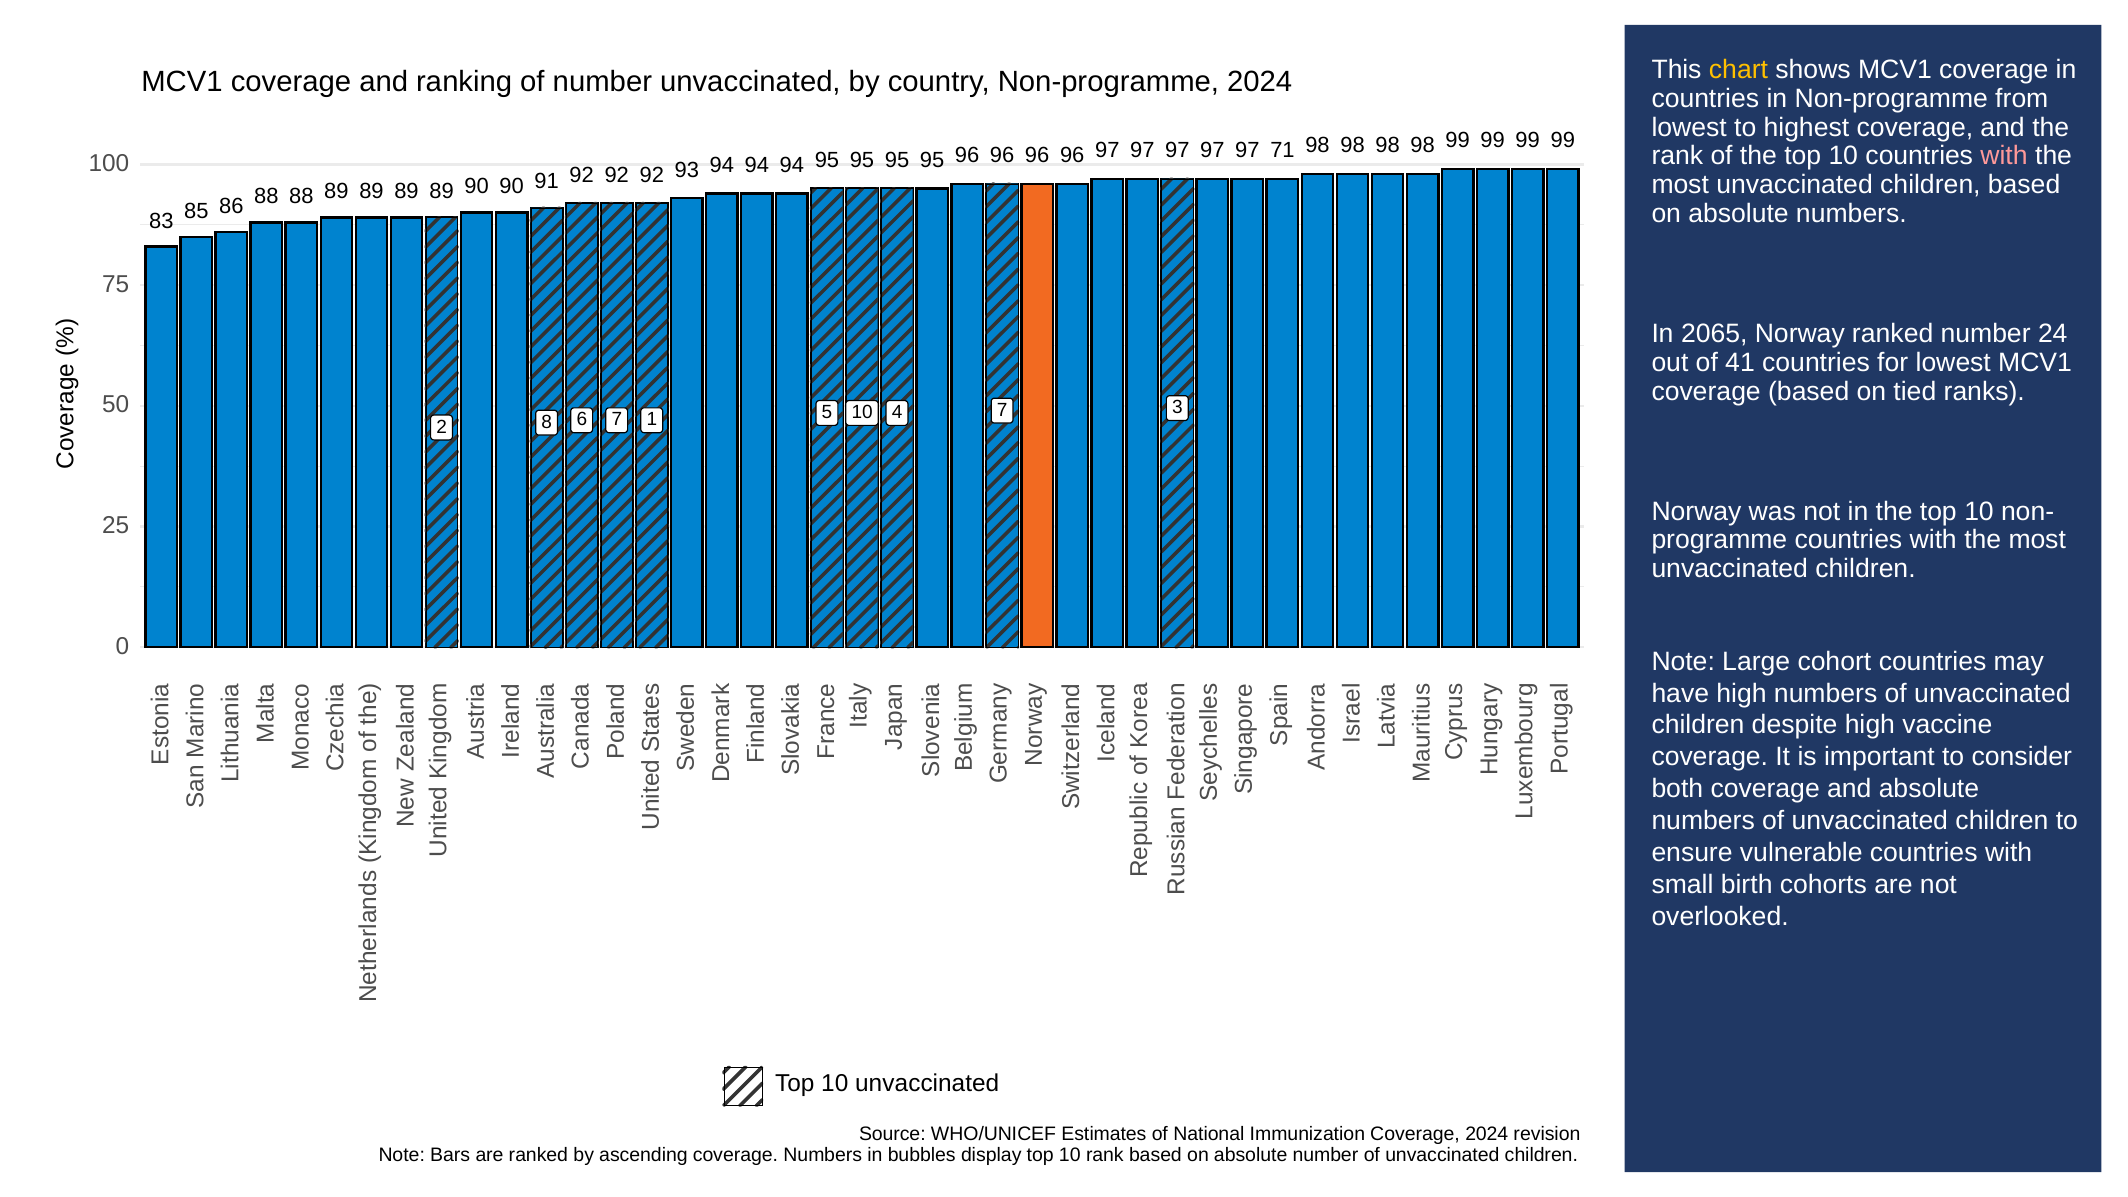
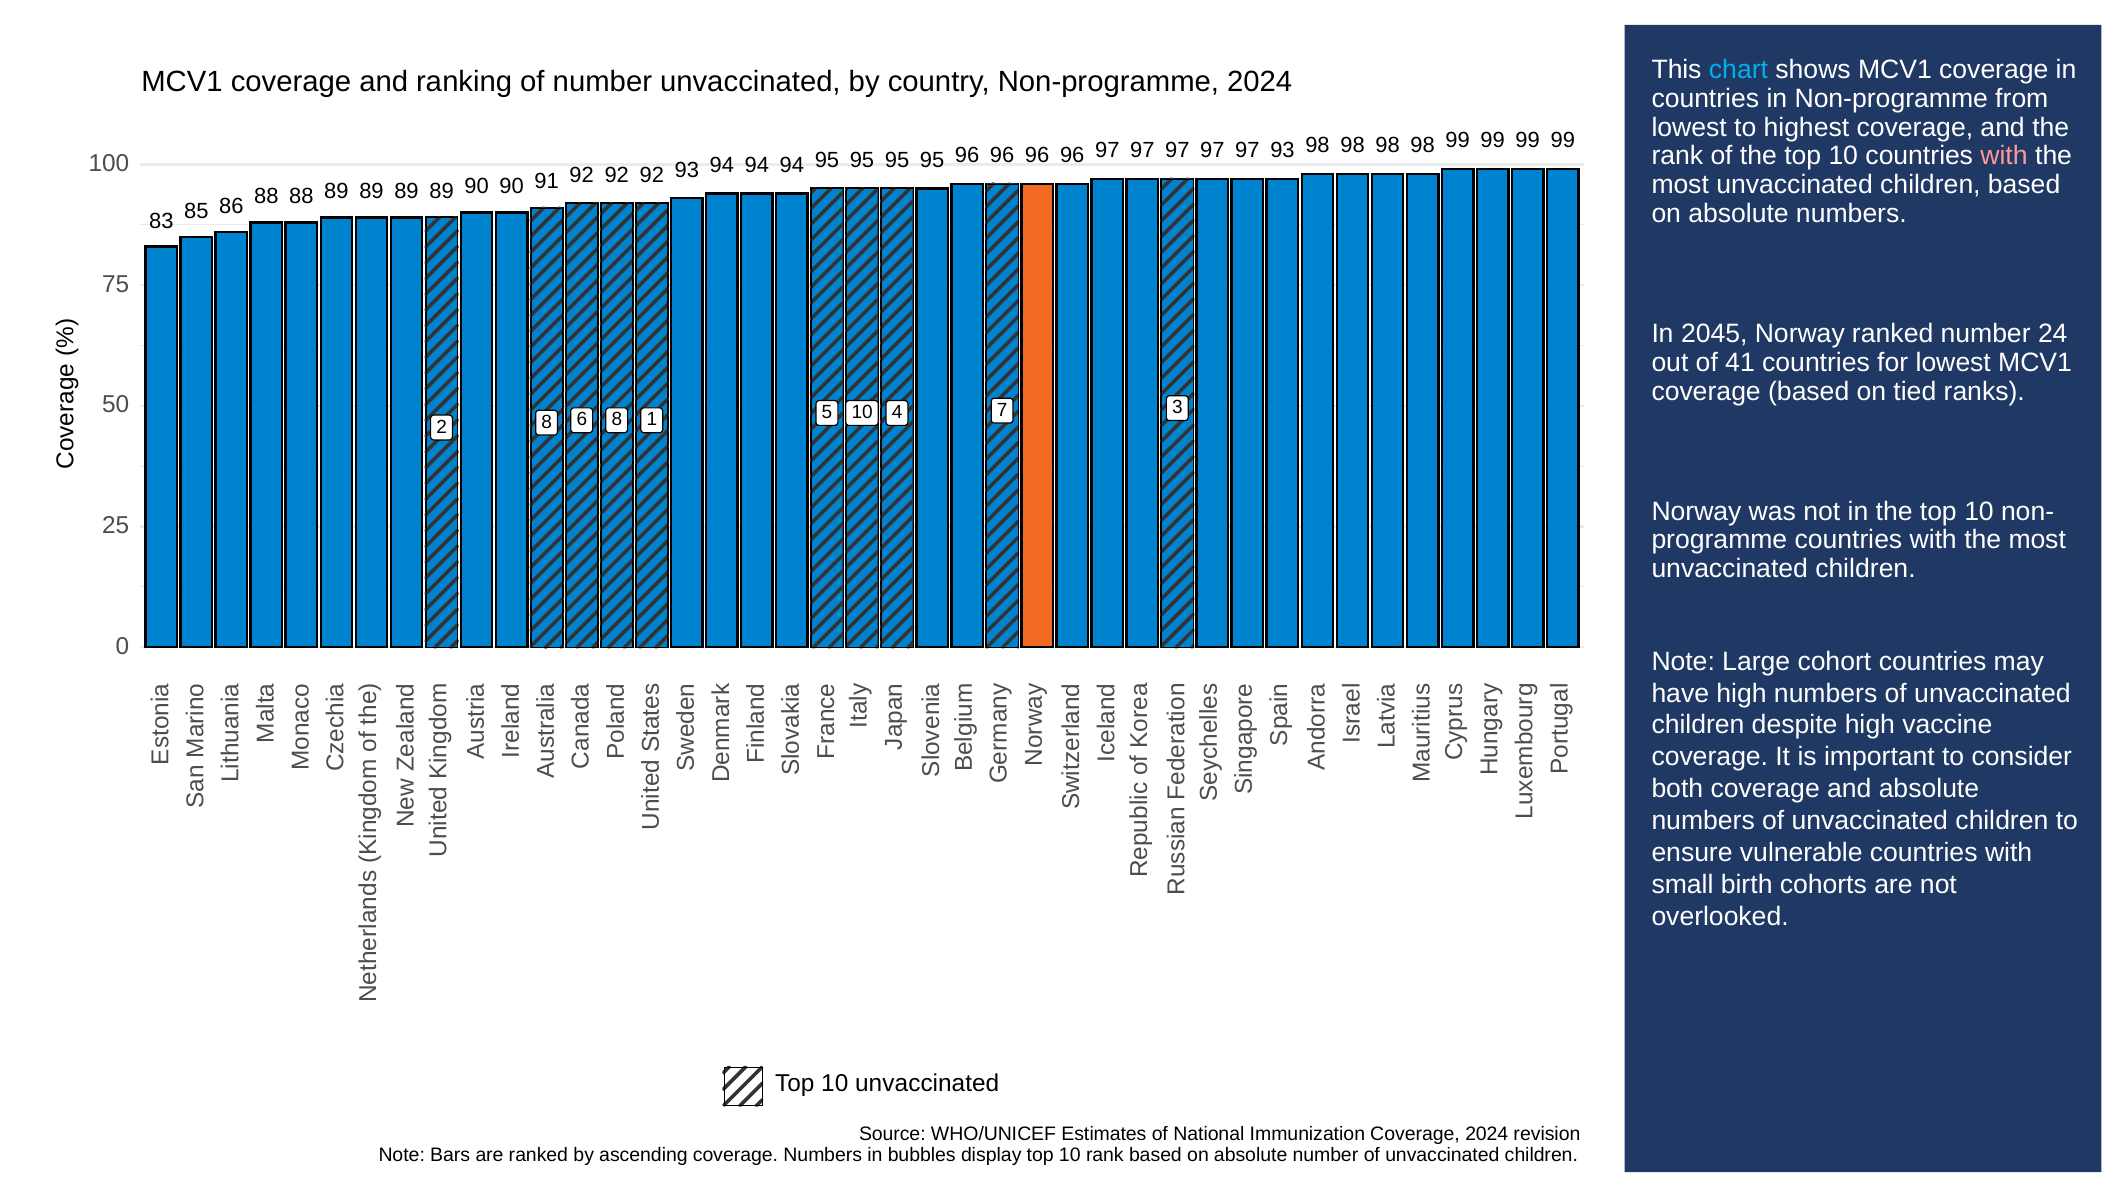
chart colour: yellow -> light blue
97 71: 71 -> 93
2065: 2065 -> 2045
6 7: 7 -> 8
